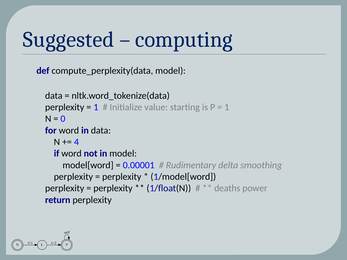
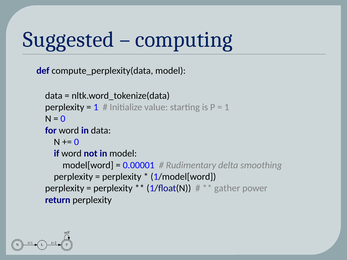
4 at (76, 142): 4 -> 0
deaths: deaths -> gather
